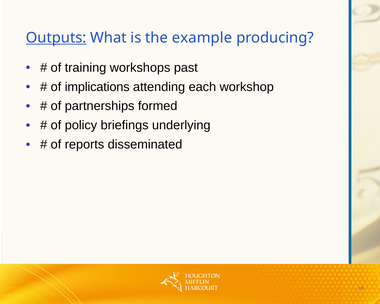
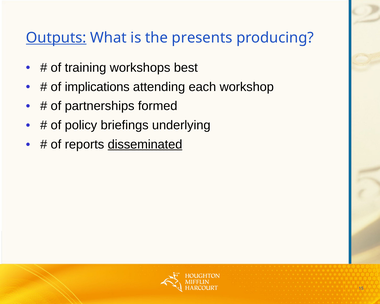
example: example -> presents
past: past -> best
disseminated underline: none -> present
